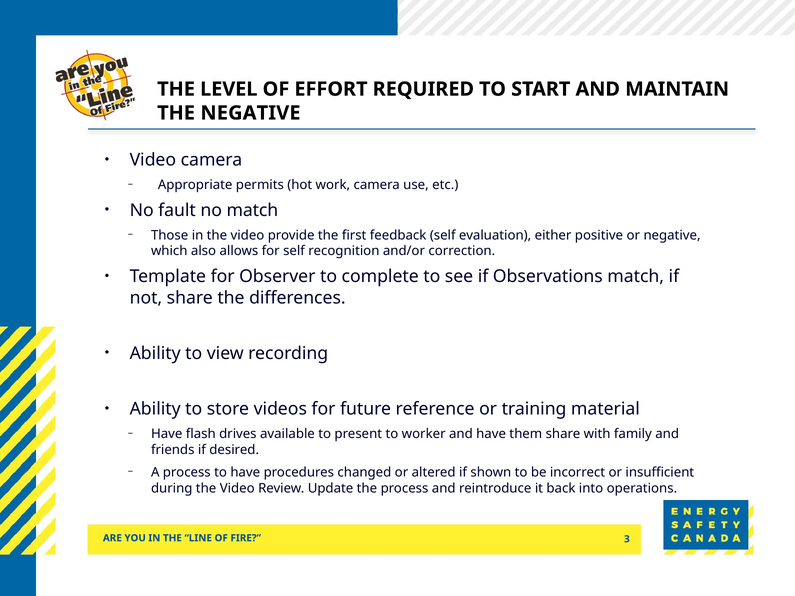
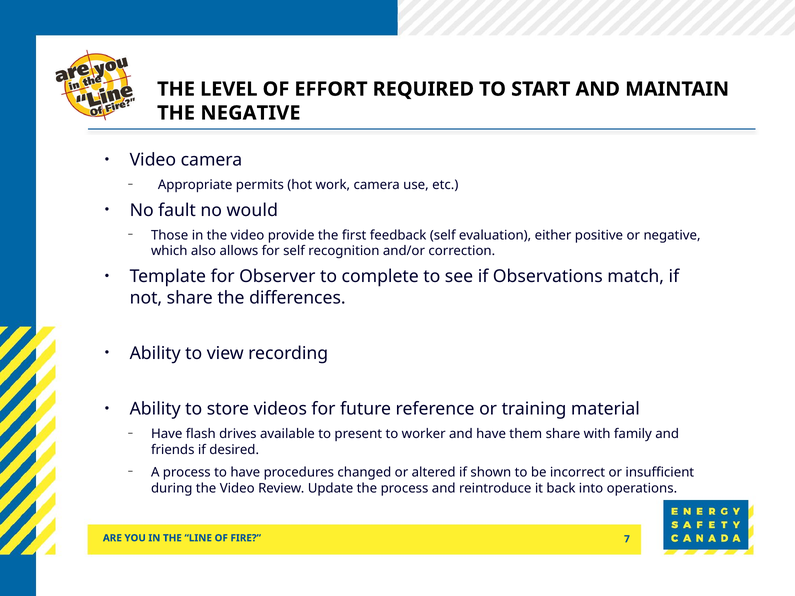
no match: match -> would
3: 3 -> 7
